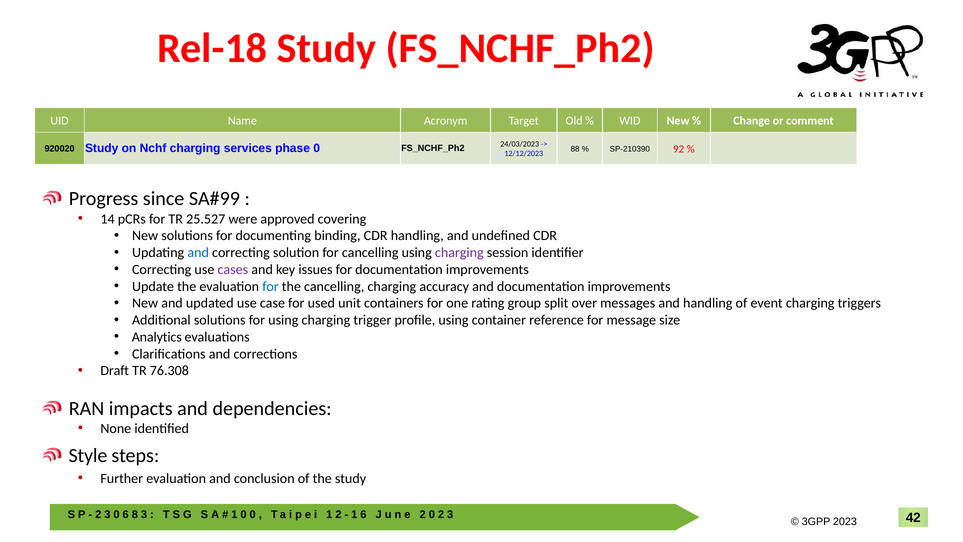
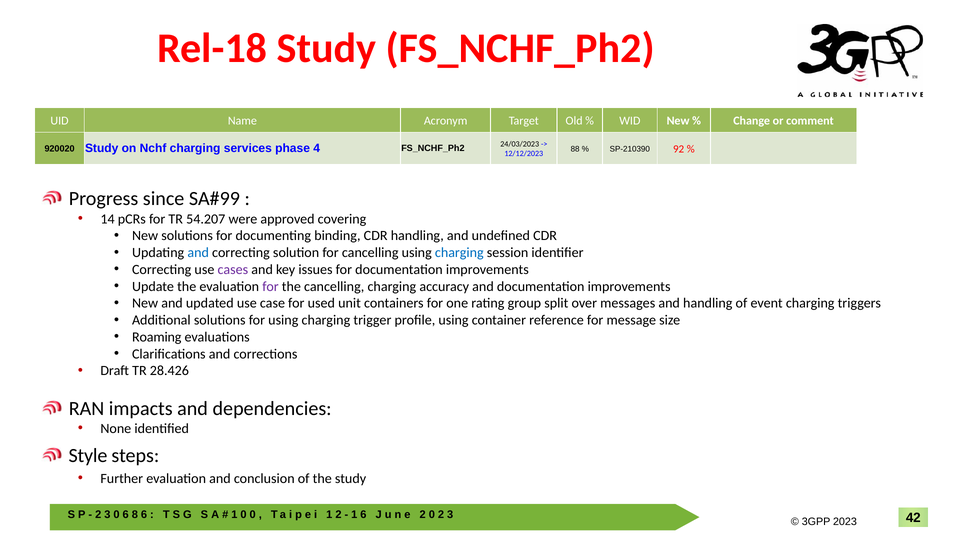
phase 0: 0 -> 4
25.527: 25.527 -> 54.207
charging at (459, 253) colour: purple -> blue
for at (270, 286) colour: blue -> purple
Analytics: Analytics -> Roaming
76.308: 76.308 -> 28.426
3 at (144, 514): 3 -> 6
